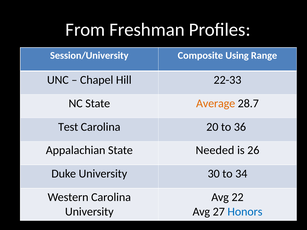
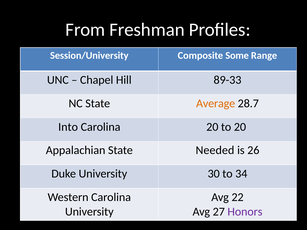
Using: Using -> Some
22-33: 22-33 -> 89-33
Test: Test -> Into
to 36: 36 -> 20
Honors colour: blue -> purple
